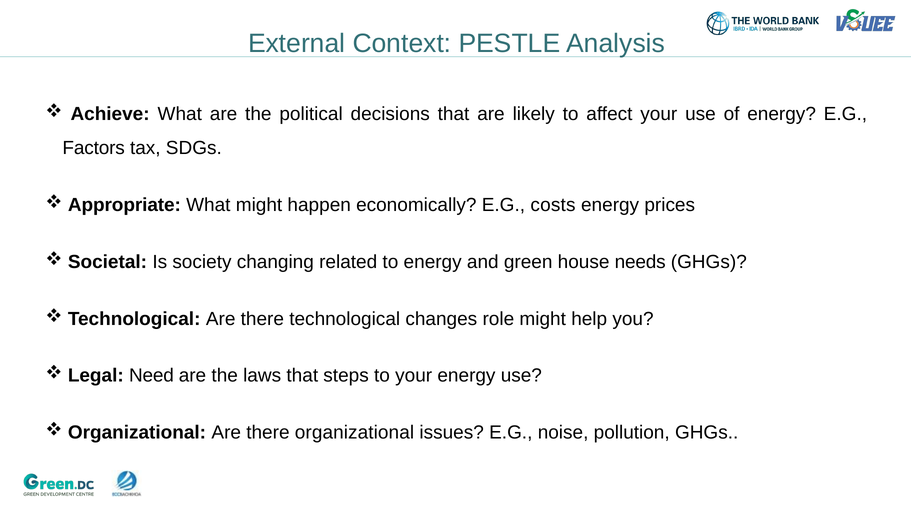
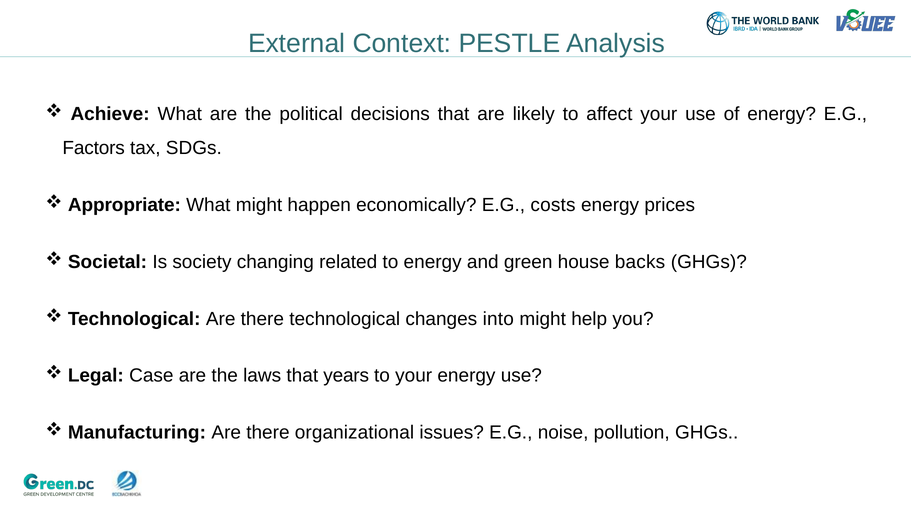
needs: needs -> backs
role: role -> into
Need: Need -> Case
steps: steps -> years
Organizational at (137, 433): Organizational -> Manufacturing
